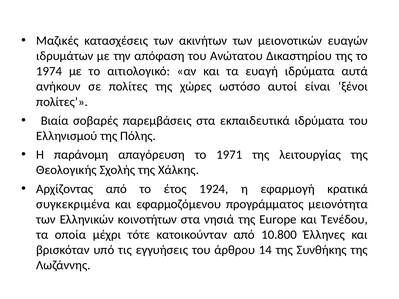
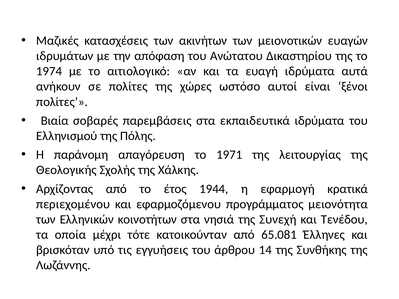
1924: 1924 -> 1944
συγκεκριμένα: συγκεκριμένα -> περιεχομένου
Europe: Europe -> Συνεχή
10.800: 10.800 -> 65.081
